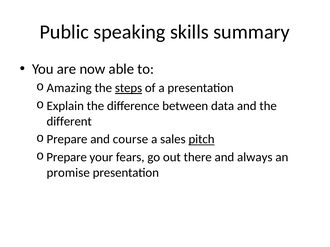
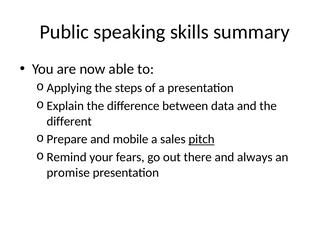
Amazing: Amazing -> Applying
steps underline: present -> none
course: course -> mobile
Prepare at (67, 158): Prepare -> Remind
